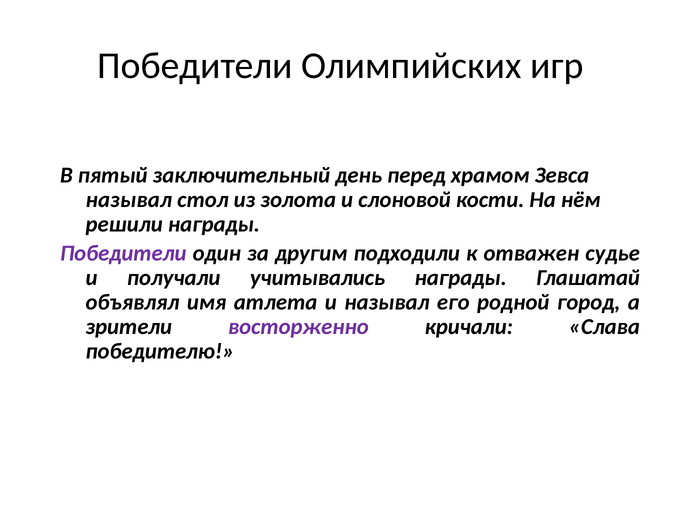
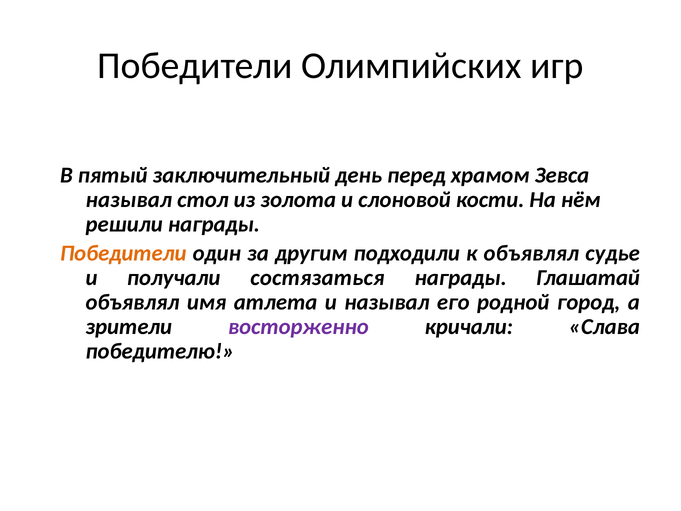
Победители at (123, 253) colour: purple -> orange
к отважен: отважен -> объявлял
учитывались: учитывались -> состязаться
